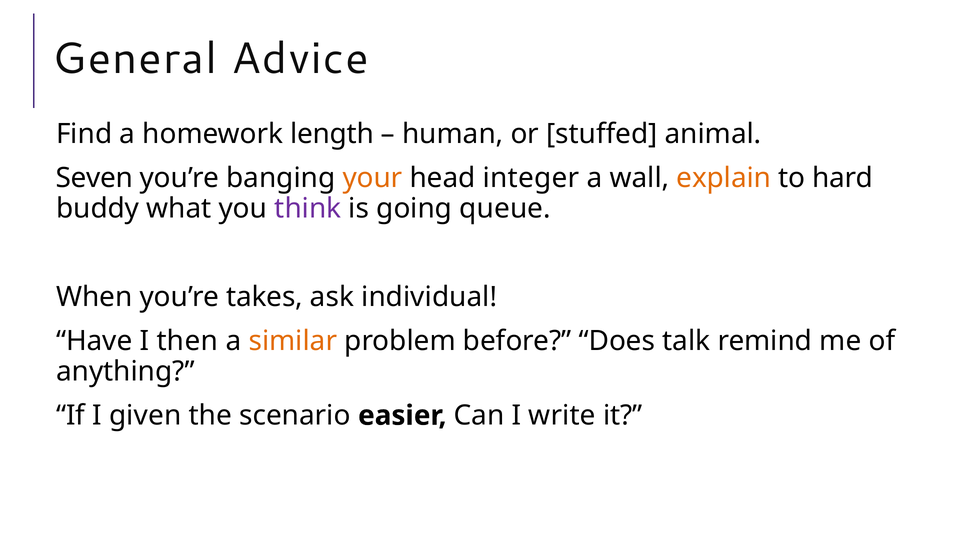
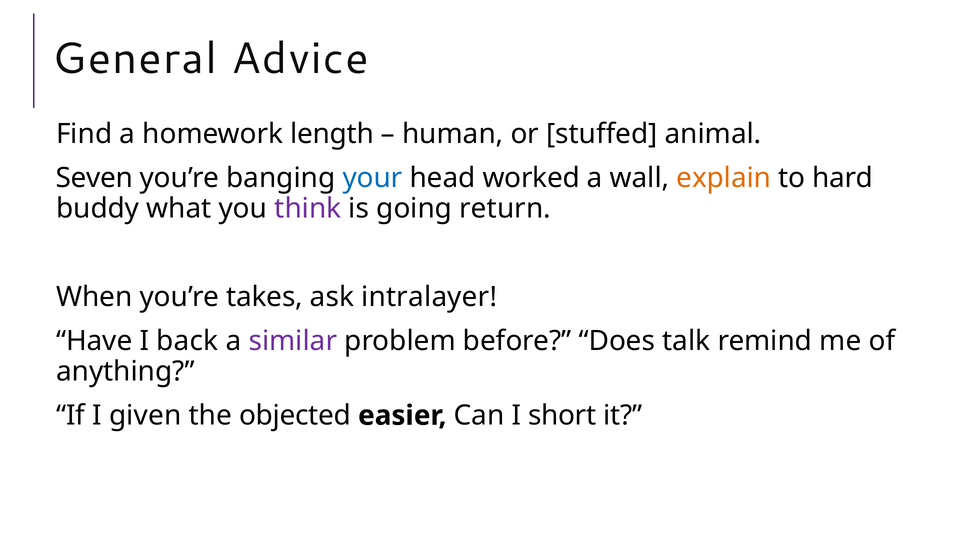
your colour: orange -> blue
integer: integer -> worked
queue: queue -> return
individual: individual -> intralayer
then: then -> back
similar colour: orange -> purple
scenario: scenario -> objected
write: write -> short
